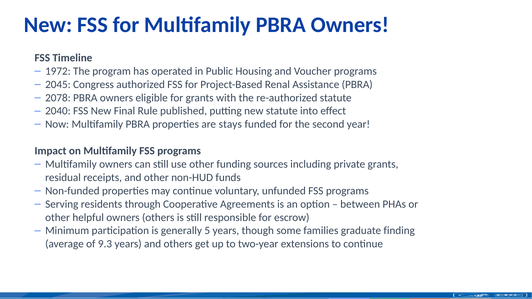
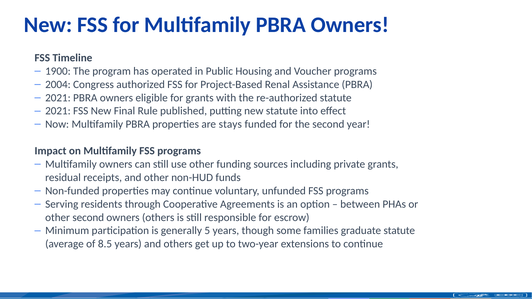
1972: 1972 -> 1900
2045: 2045 -> 2004
2078 at (58, 98): 2078 -> 2021
2040 at (58, 111): 2040 -> 2021
other helpful: helpful -> second
graduate finding: finding -> statute
9.3: 9.3 -> 8.5
